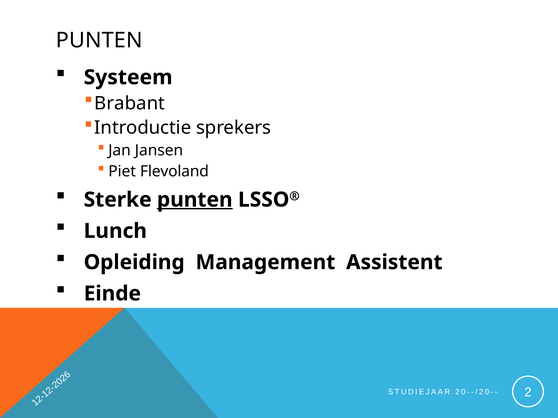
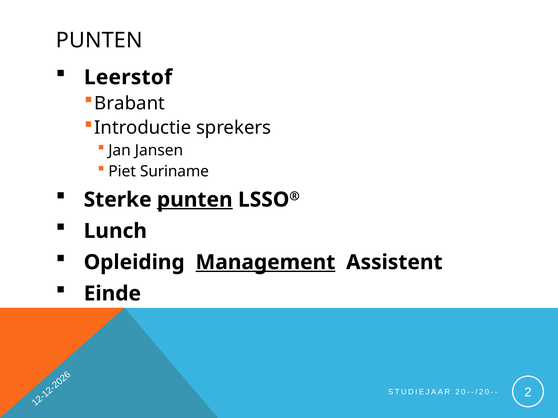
Systeem: Systeem -> Leerstof
Flevoland: Flevoland -> Suriname
Management underline: none -> present
